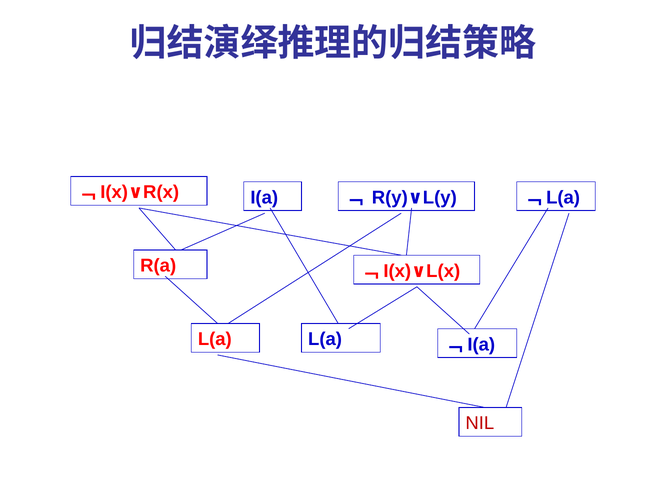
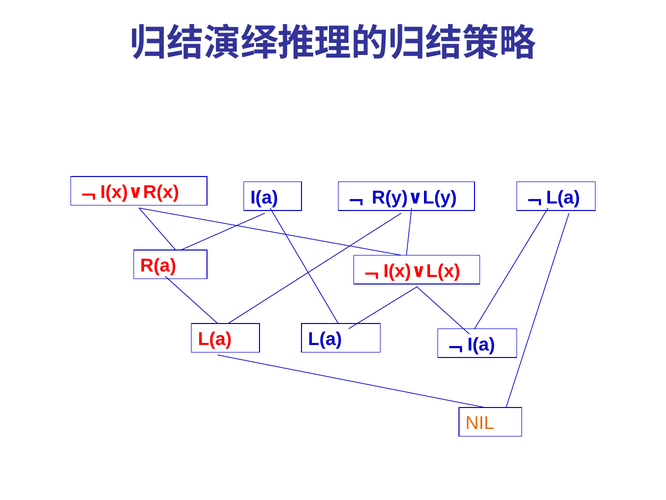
NIL colour: red -> orange
